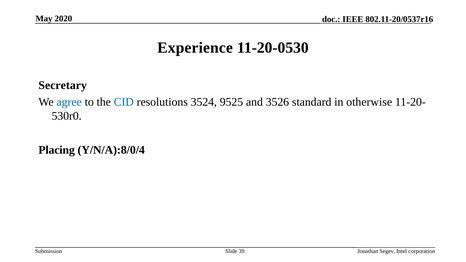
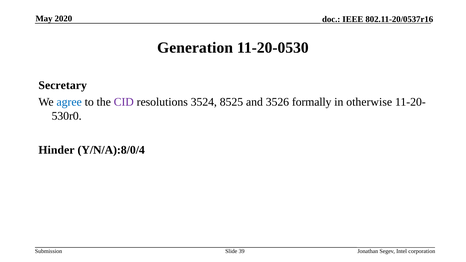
Experience: Experience -> Generation
CID colour: blue -> purple
9525: 9525 -> 8525
standard: standard -> formally
Placing: Placing -> Hinder
